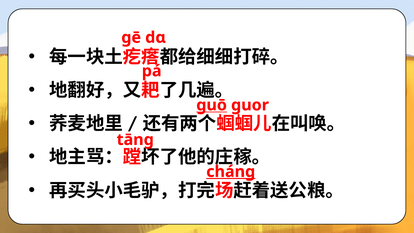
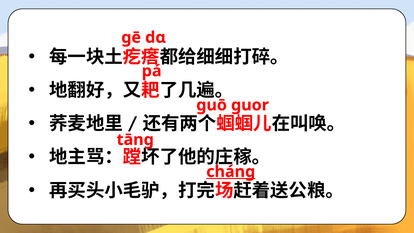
ɡuō underline: present -> none
